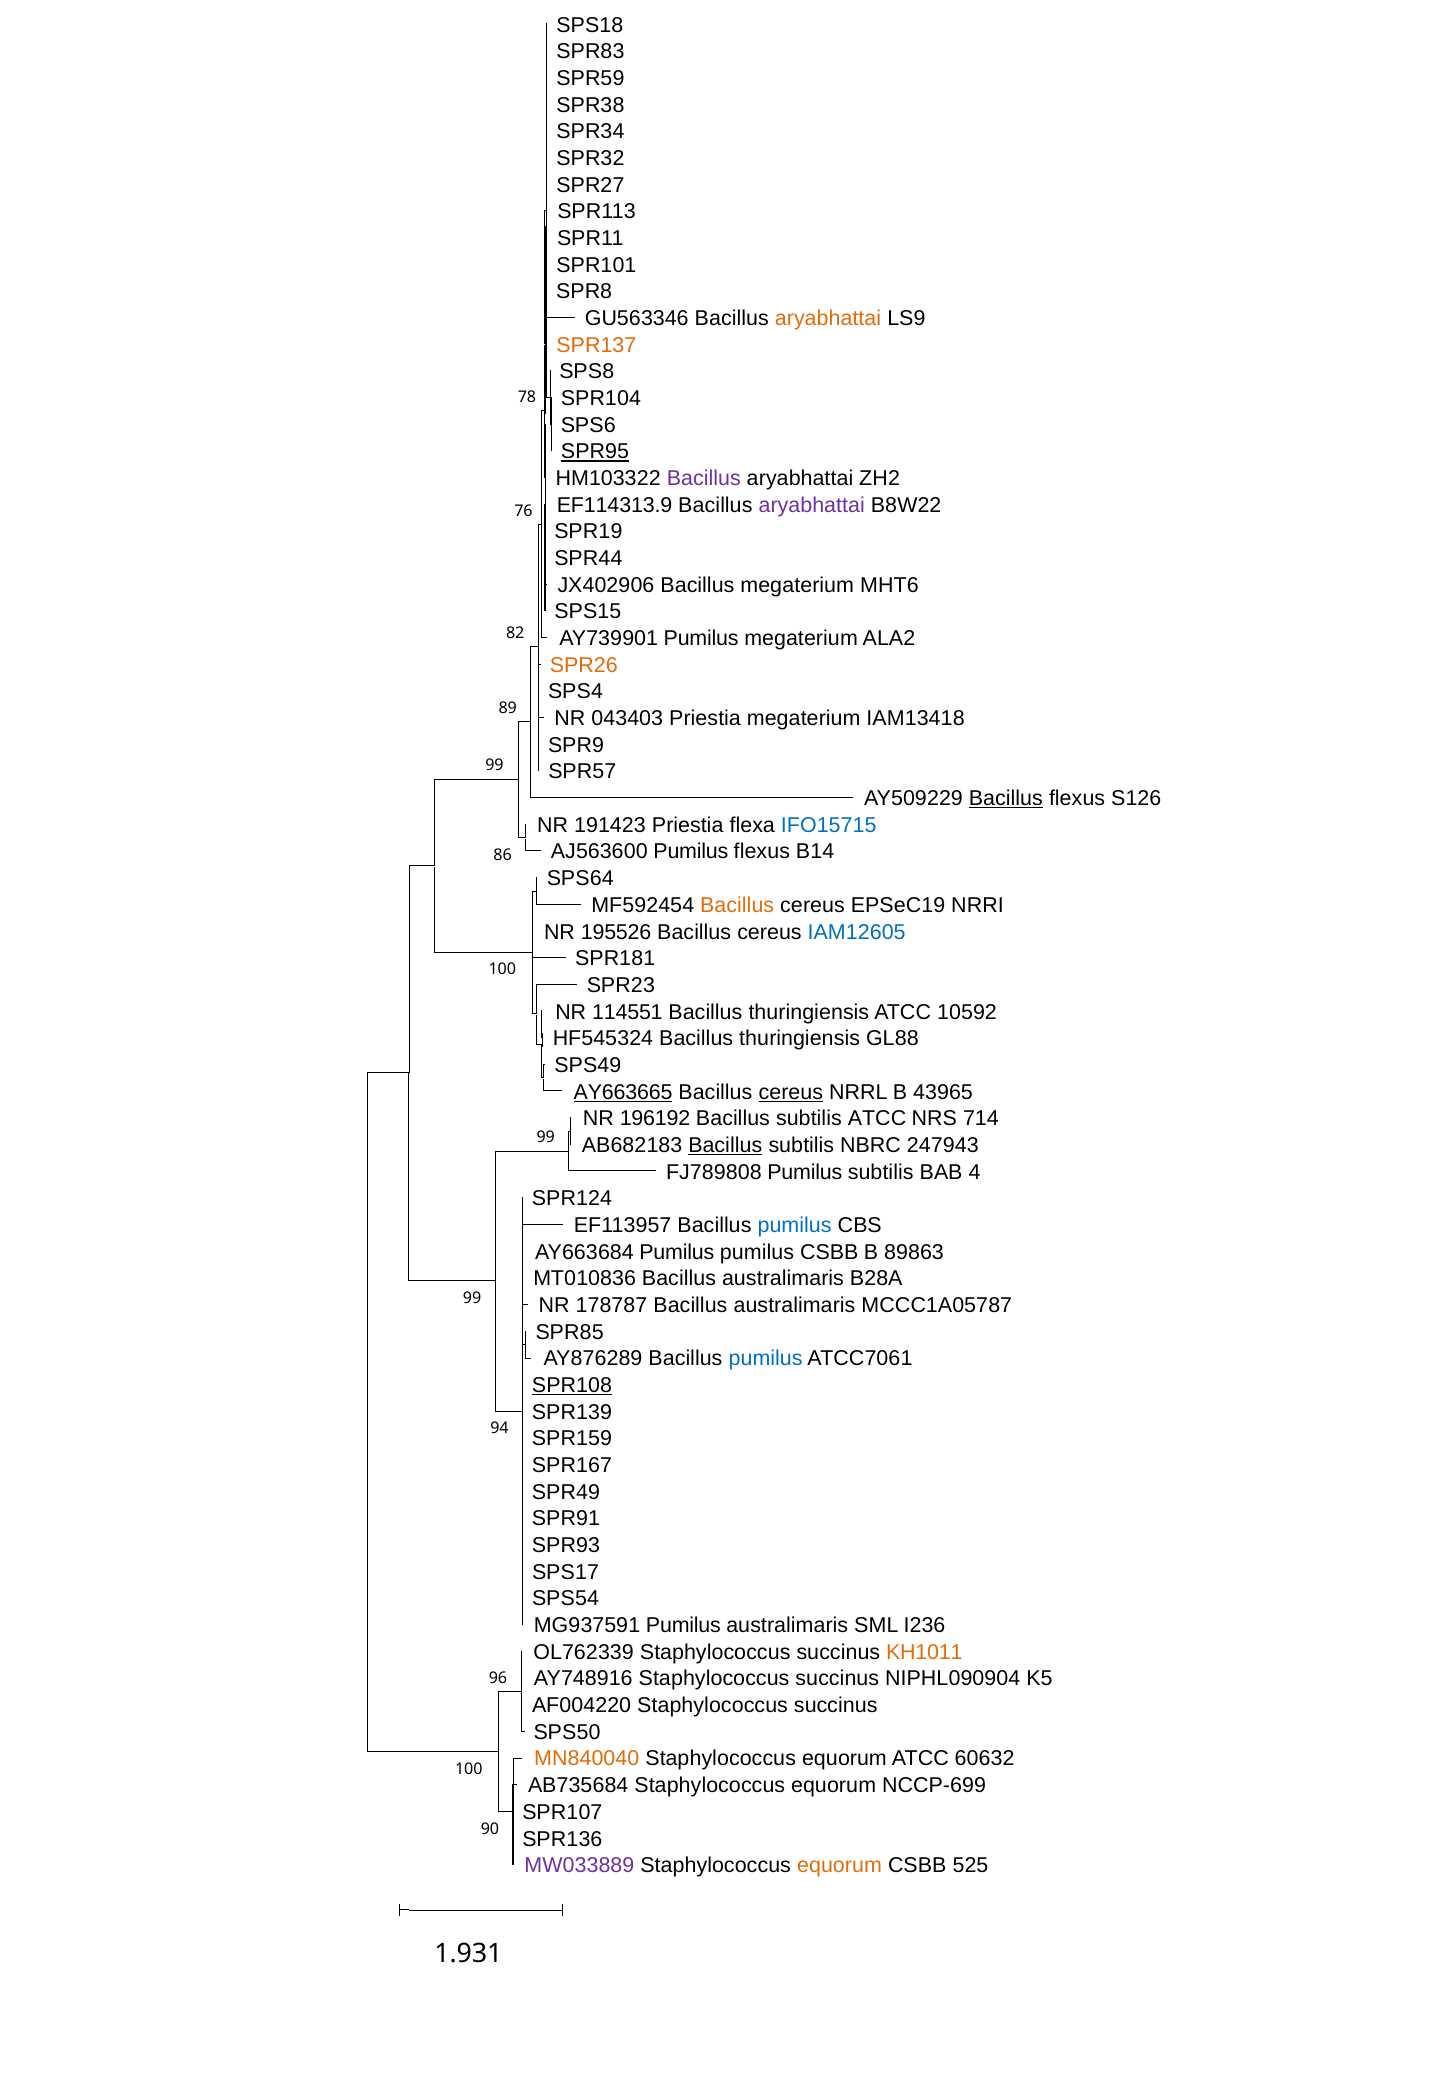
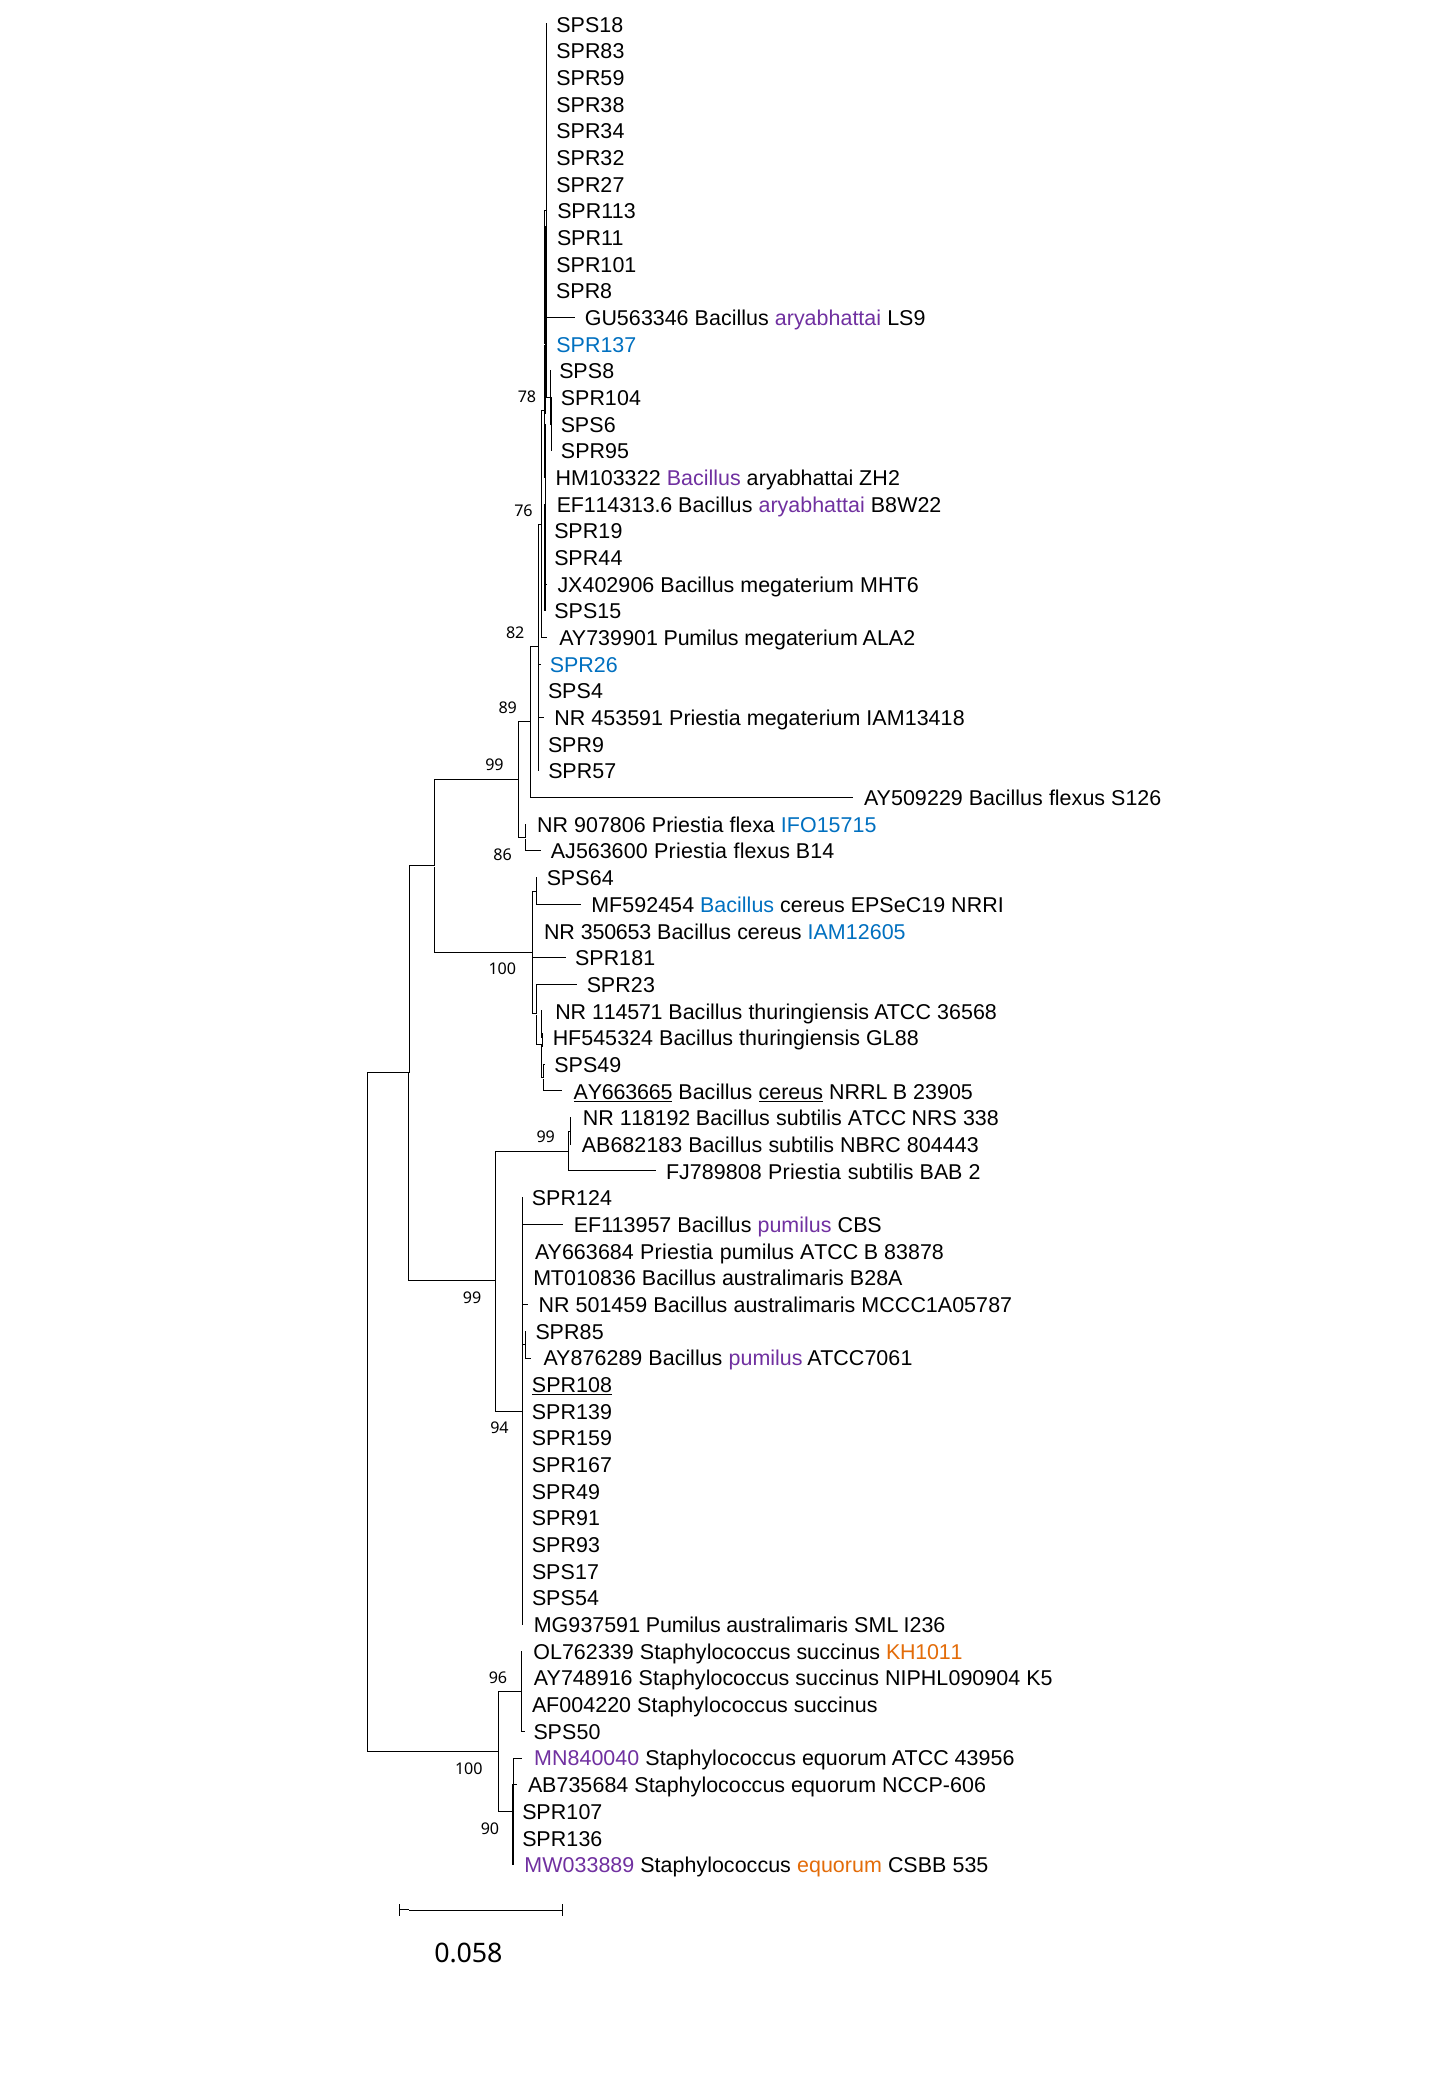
aryabhattai at (828, 318) colour: orange -> purple
SPR137 colour: orange -> blue
SPR95 underline: present -> none
EF114313.9: EF114313.9 -> EF114313.6
SPR26 colour: orange -> blue
043403: 043403 -> 453591
Bacillus at (1006, 798) underline: present -> none
191423: 191423 -> 907806
AJ563600 Pumilus: Pumilus -> Priestia
Bacillus at (737, 905) colour: orange -> blue
195526: 195526 -> 350653
114551: 114551 -> 114571
10592: 10592 -> 36568
43965: 43965 -> 23905
196192: 196192 -> 118192
714: 714 -> 338
Bacillus at (725, 1145) underline: present -> none
247943: 247943 -> 804443
FJ789808 Pumilus: Pumilus -> Priestia
4: 4 -> 2
pumilus at (795, 1225) colour: blue -> purple
AY663684 Pumilus: Pumilus -> Priestia
pumilus CSBB: CSBB -> ATCC
89863: 89863 -> 83878
178787: 178787 -> 501459
pumilus at (766, 1359) colour: blue -> purple
MN840040 colour: orange -> purple
60632: 60632 -> 43956
NCCP-699: NCCP-699 -> NCCP-606
525: 525 -> 535
1.931: 1.931 -> 0.058
